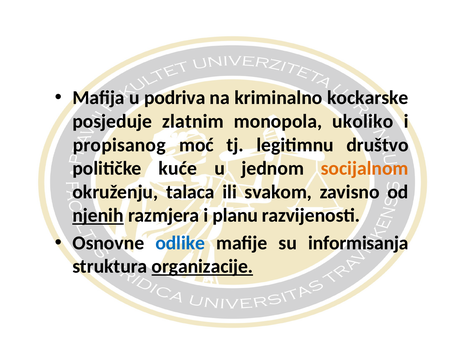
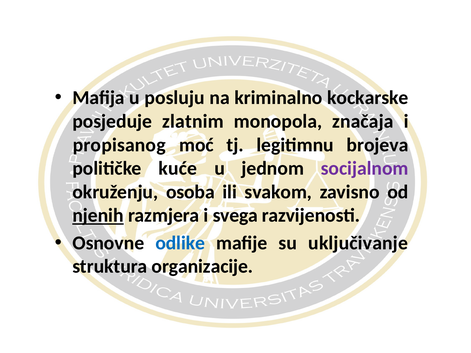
podriva: podriva -> posluju
ukoliko: ukoliko -> značaja
društvo: društvo -> brojeva
socijalnom colour: orange -> purple
talaca: talaca -> osoba
planu: planu -> svega
informisanja: informisanja -> uključivanje
organizacije underline: present -> none
